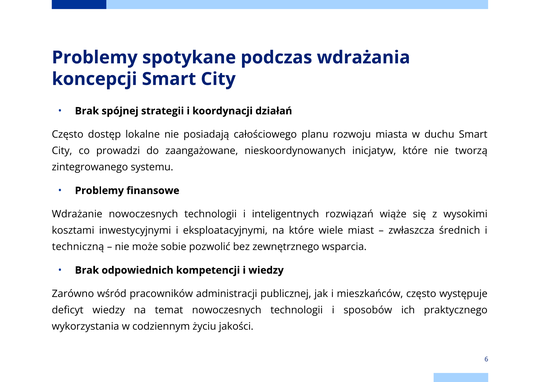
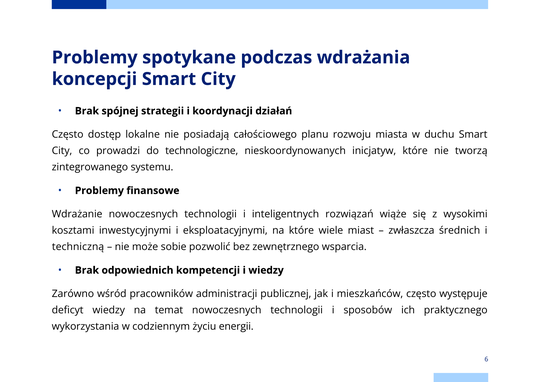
zaangażowane: zaangażowane -> technologiczne
jakości: jakości -> energii
